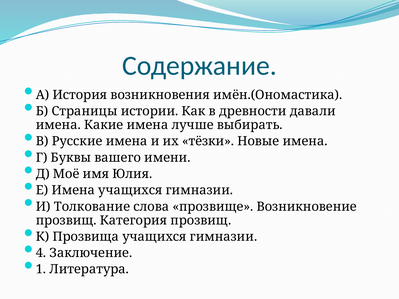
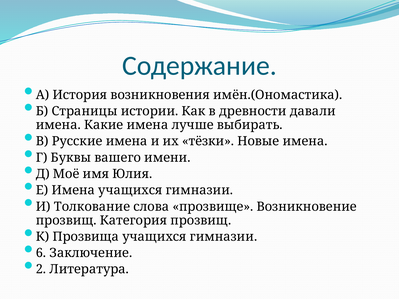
4: 4 -> 6
1: 1 -> 2
